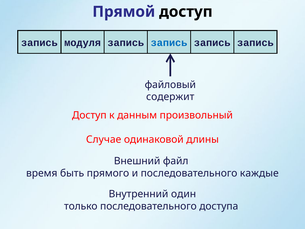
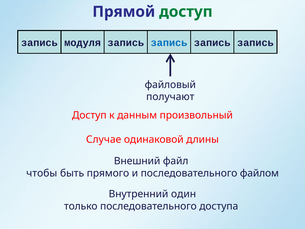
доступ at (186, 12) colour: black -> green
содержит: содержит -> получают
время: время -> чтобы
каждые: каждые -> файлом
